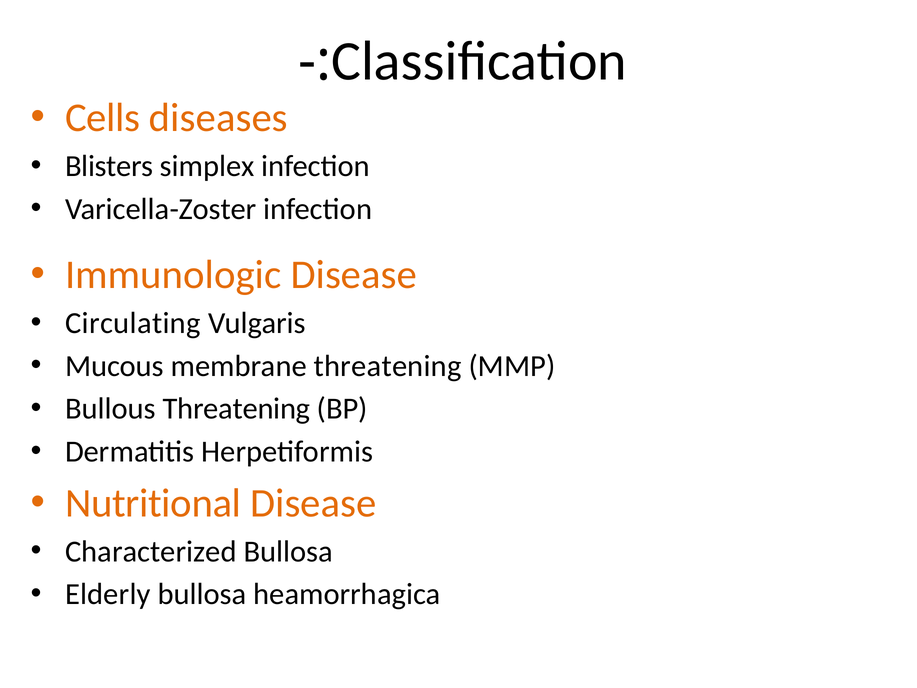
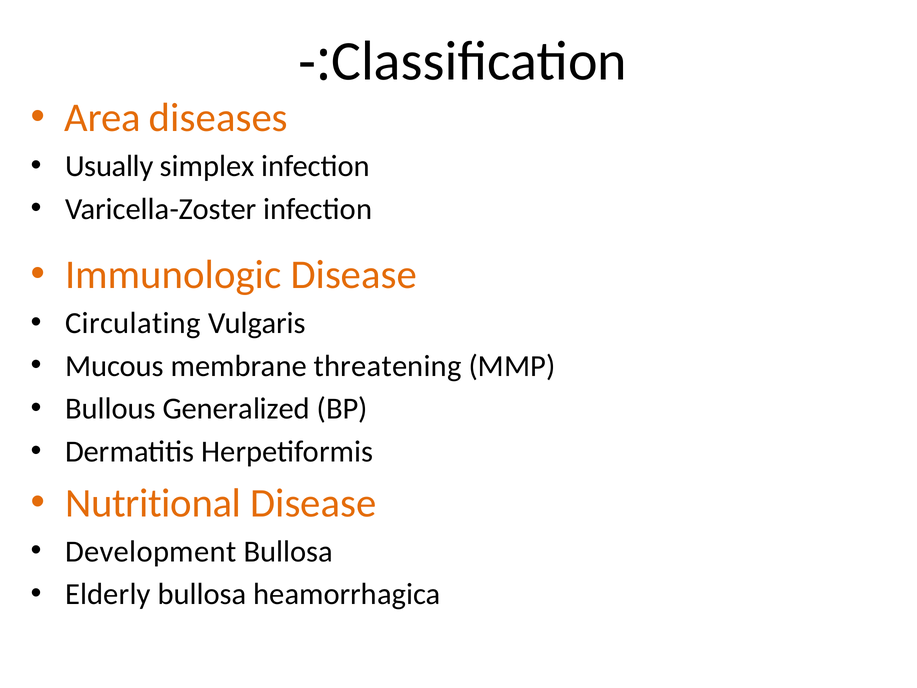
Cells: Cells -> Area
Blisters: Blisters -> Usually
Bullous Threatening: Threatening -> Generalized
Characterized: Characterized -> Development
